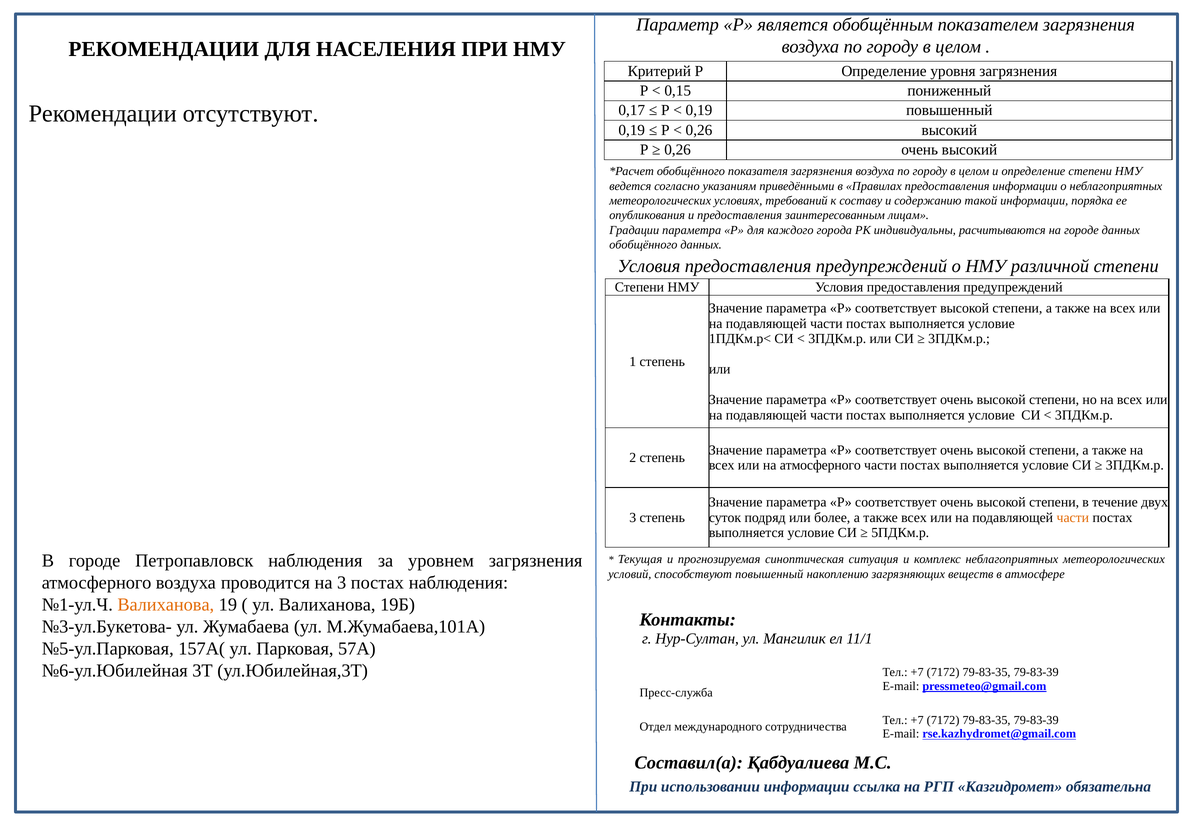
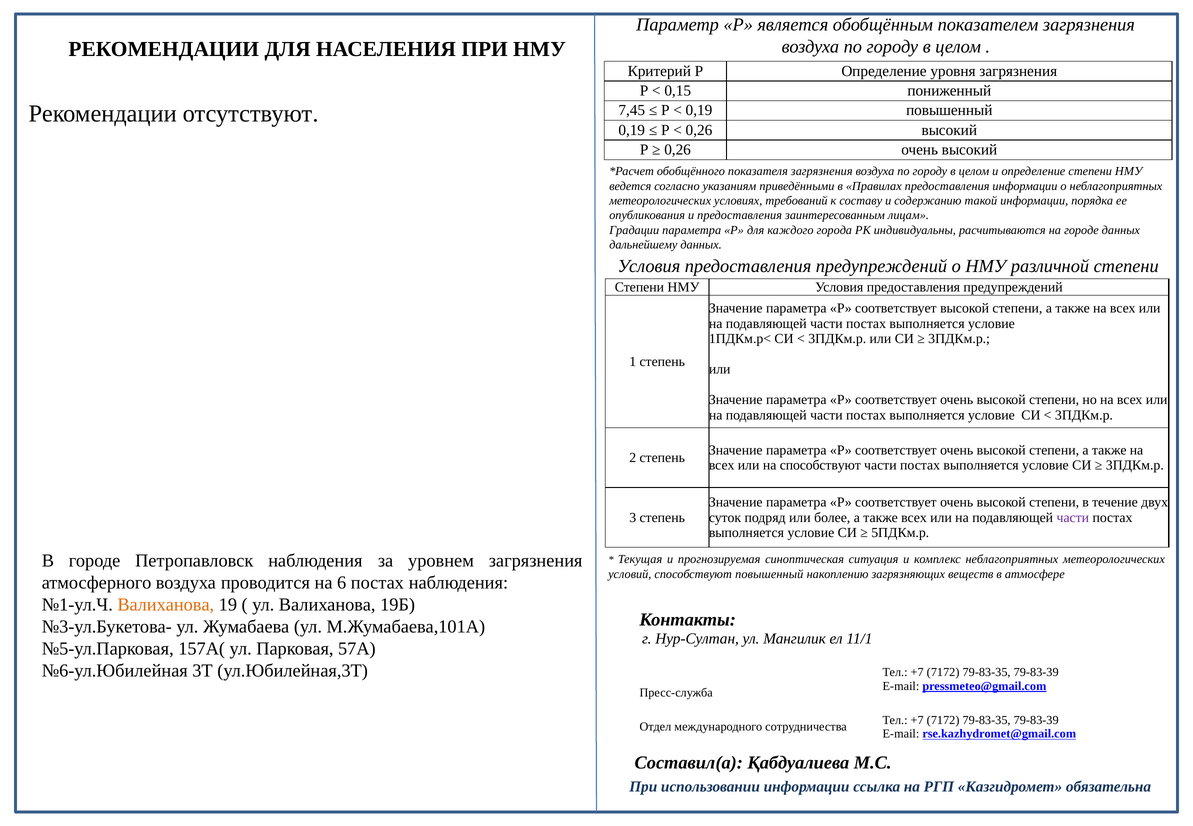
0,17: 0,17 -> 7,45
обобщённого at (643, 245): обобщённого -> дальнейшему
на атмосферного: атмосферного -> способствуют
части at (1073, 517) colour: orange -> purple
на 3: 3 -> 6
